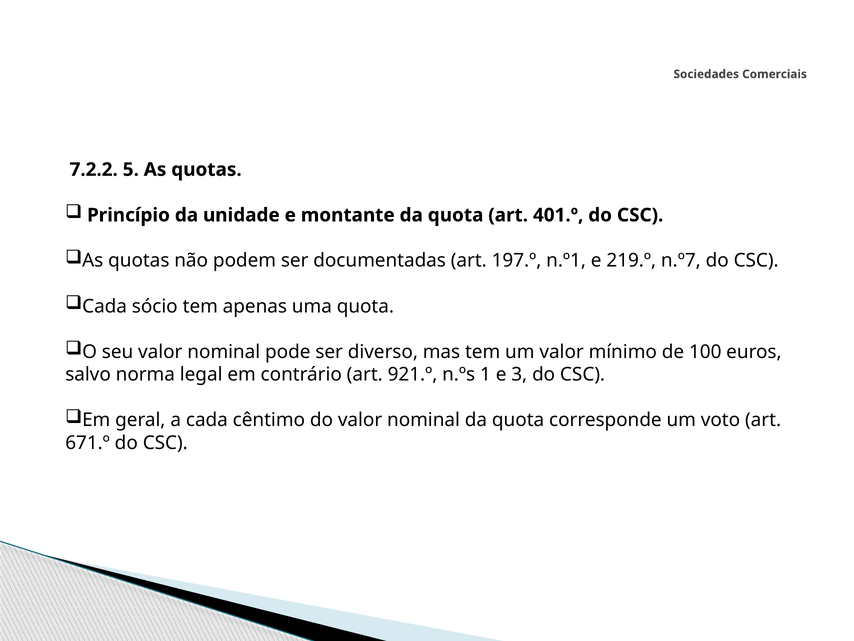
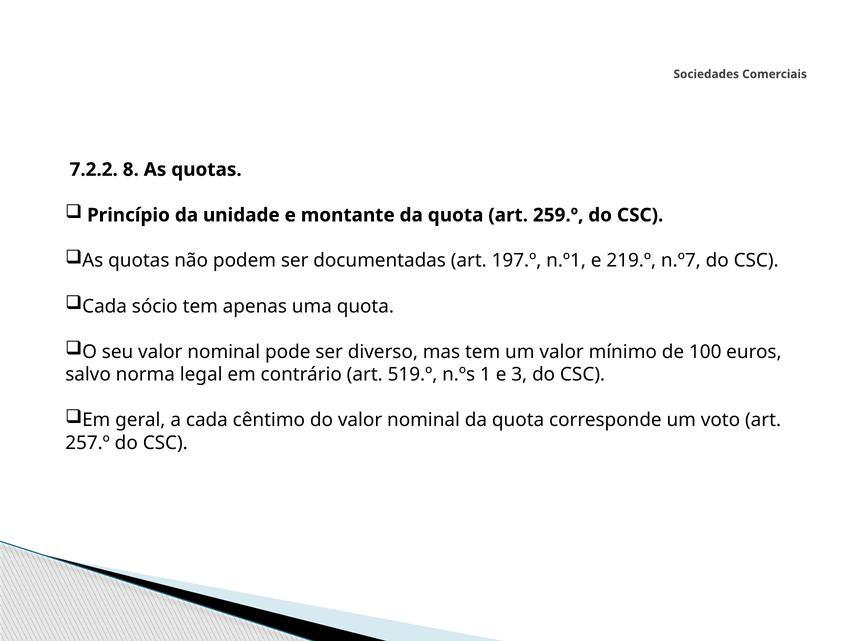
5: 5 -> 8
401.º: 401.º -> 259.º
921.º: 921.º -> 519.º
671.º: 671.º -> 257.º
